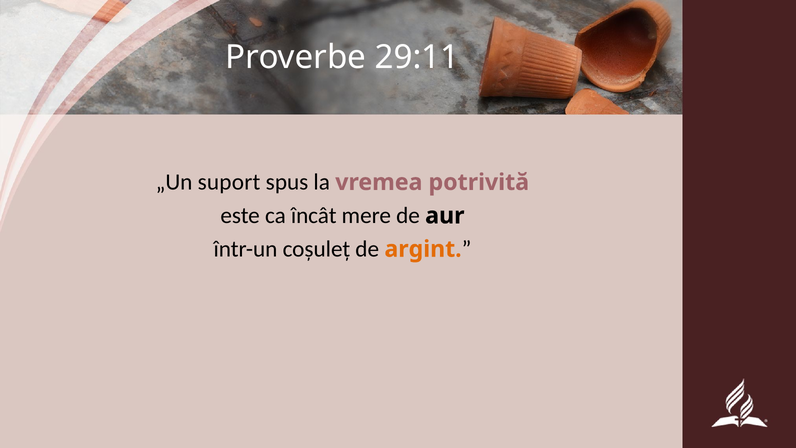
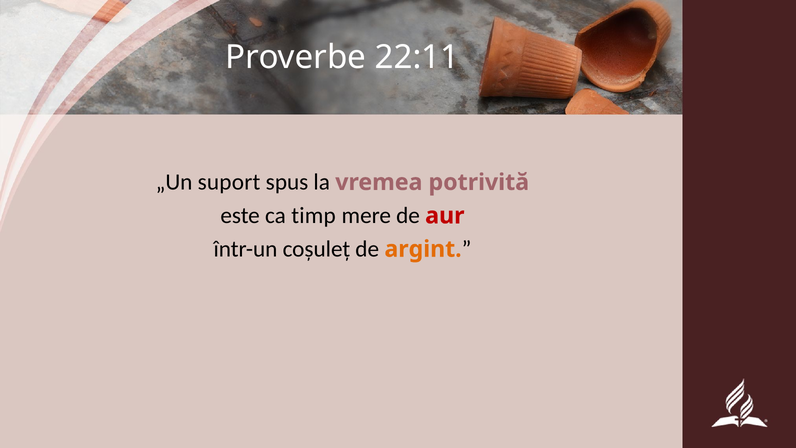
29:11: 29:11 -> 22:11
încât: încât -> timp
aur colour: black -> red
